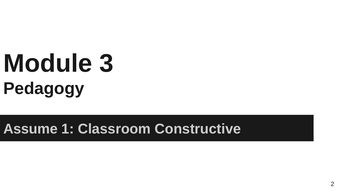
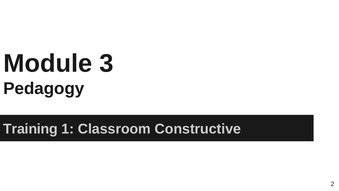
Assume: Assume -> Training
